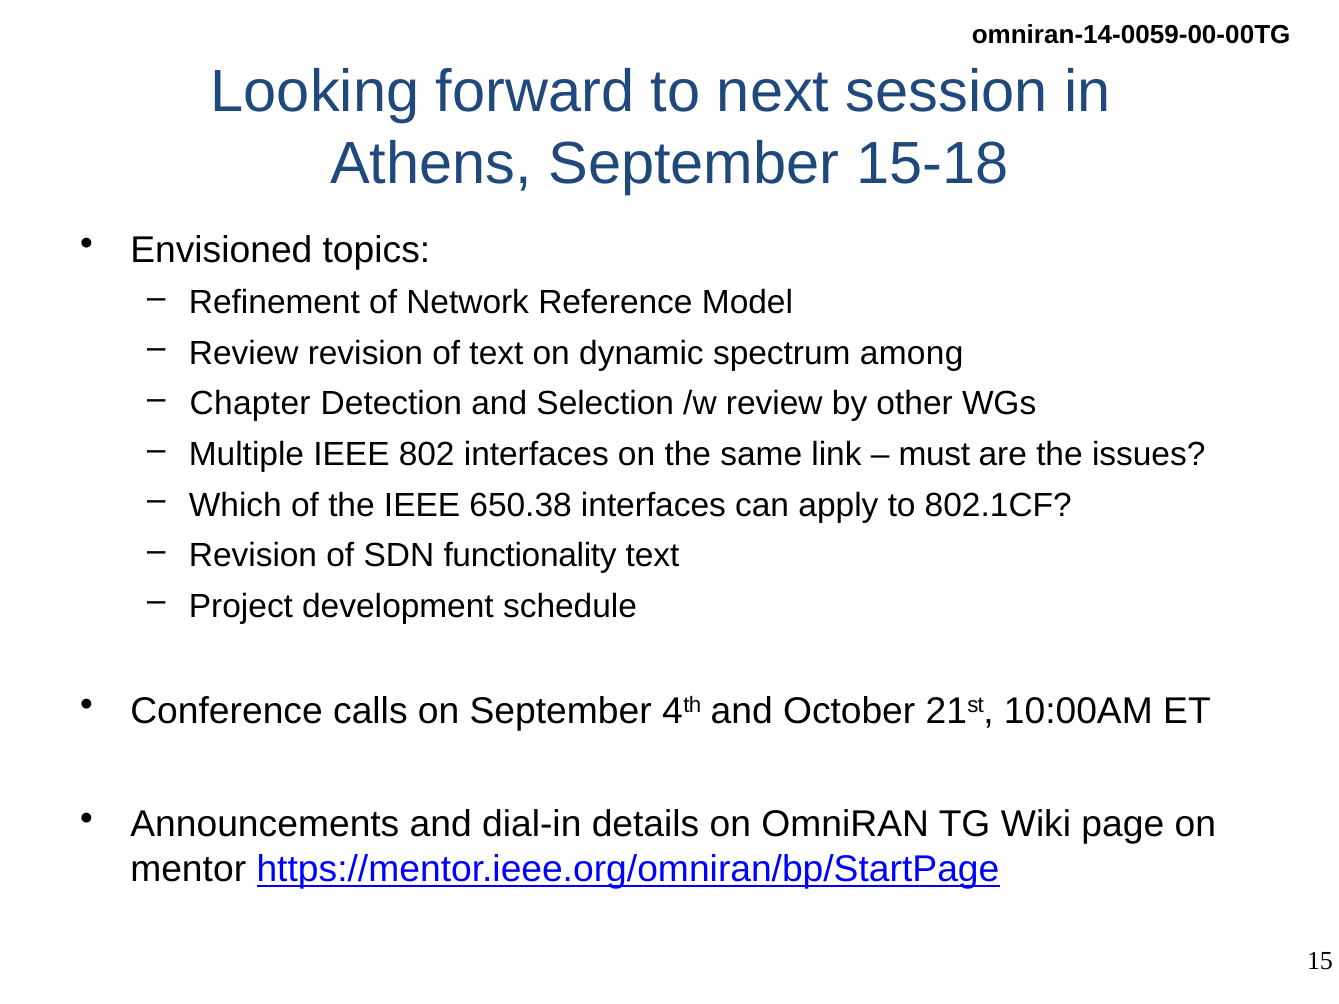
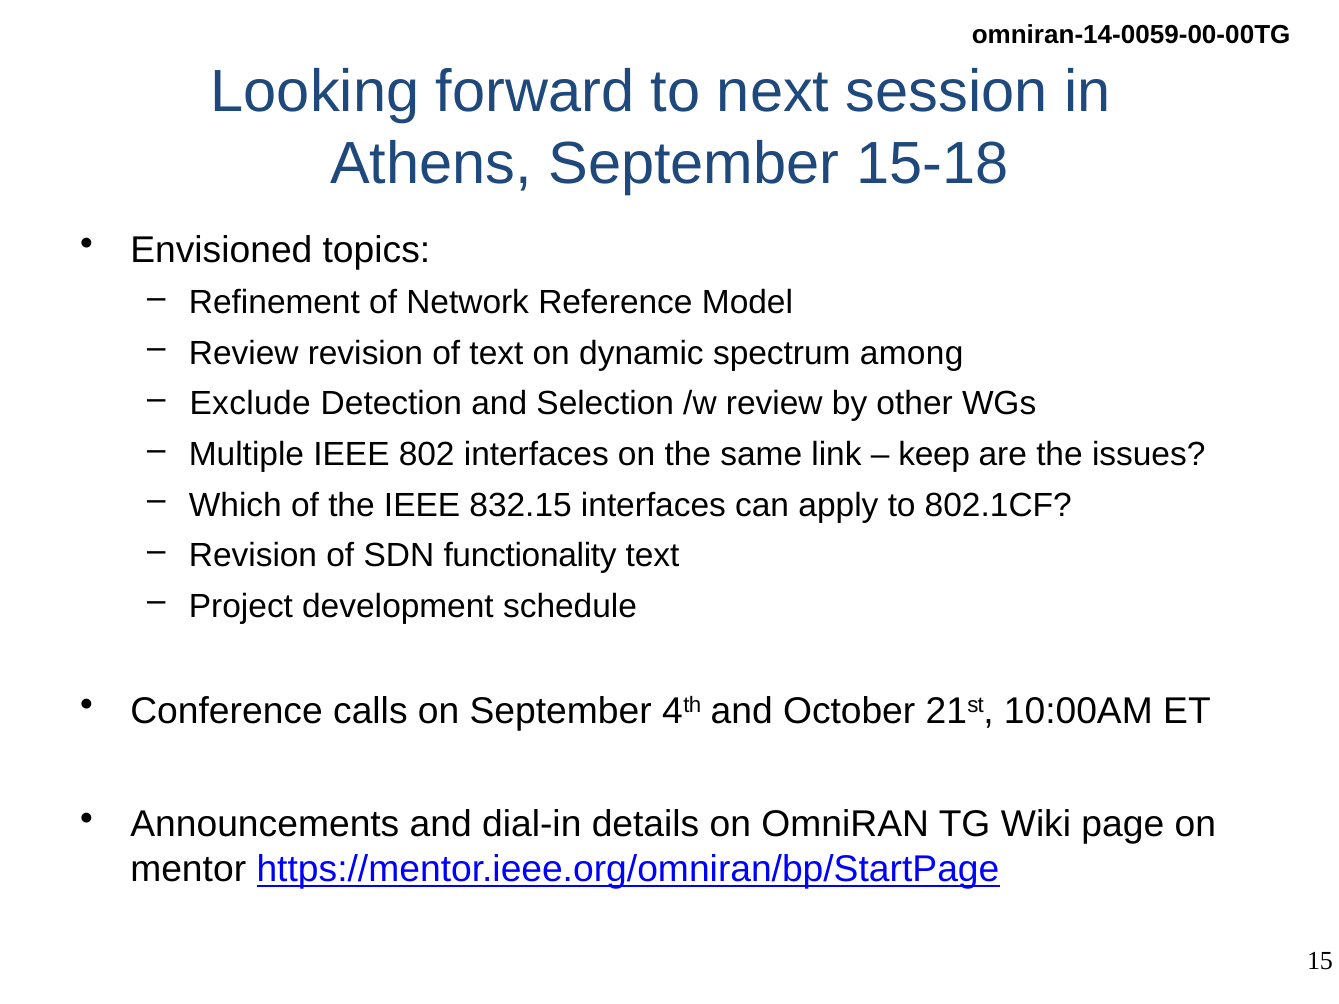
Chapter: Chapter -> Exclude
must: must -> keep
650.38: 650.38 -> 832.15
